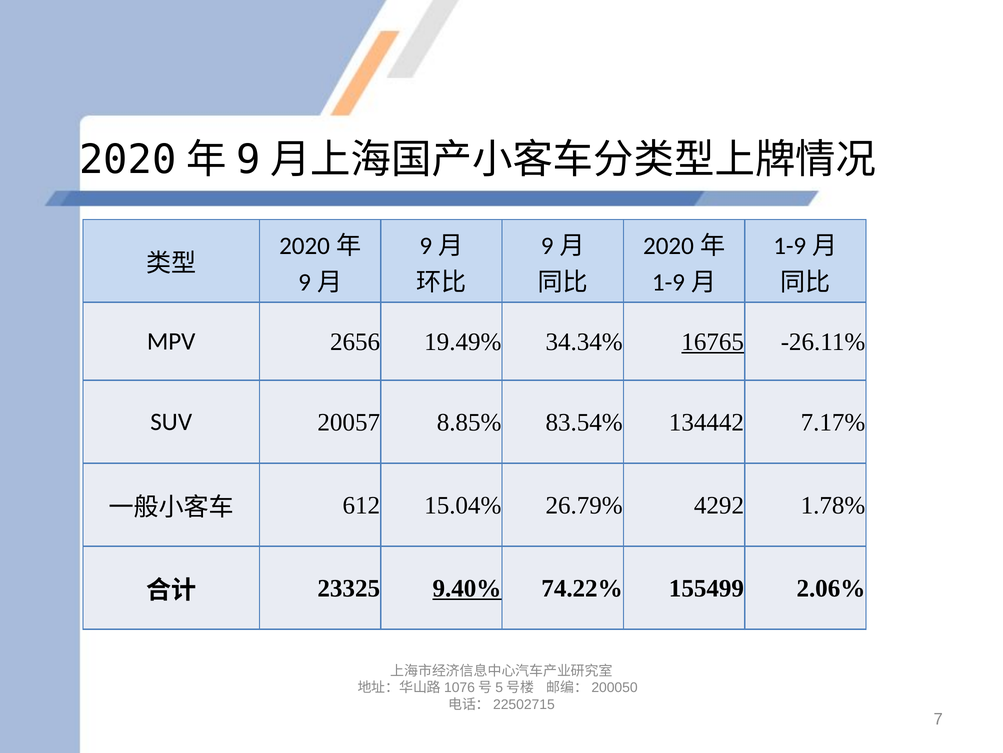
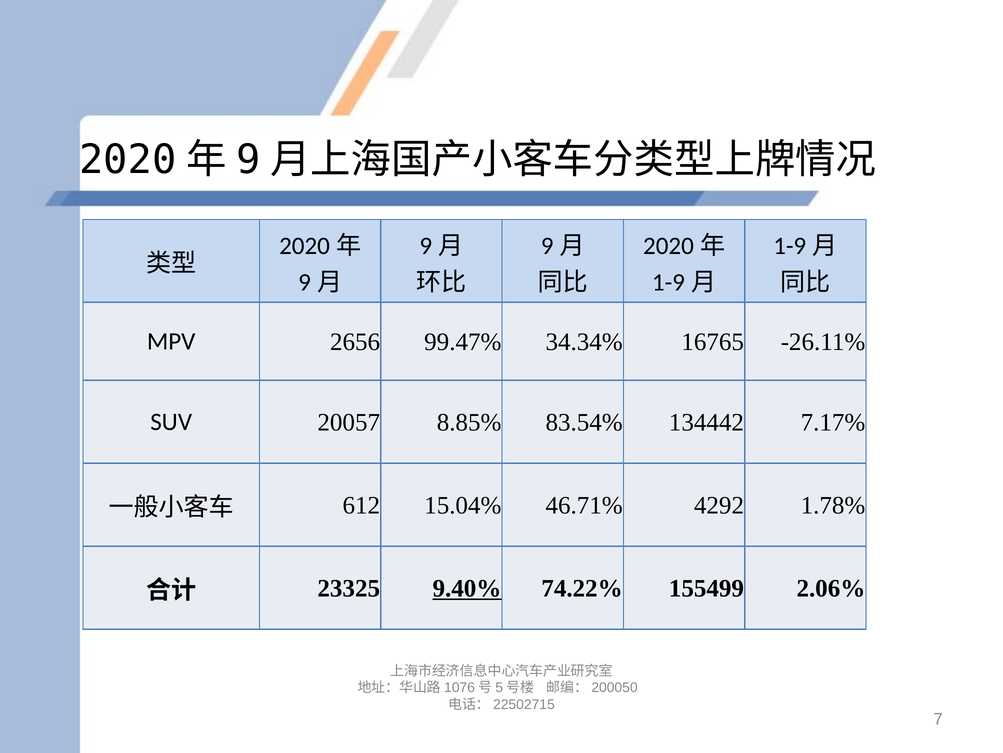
19.49%: 19.49% -> 99.47%
16765 underline: present -> none
26.79%: 26.79% -> 46.71%
